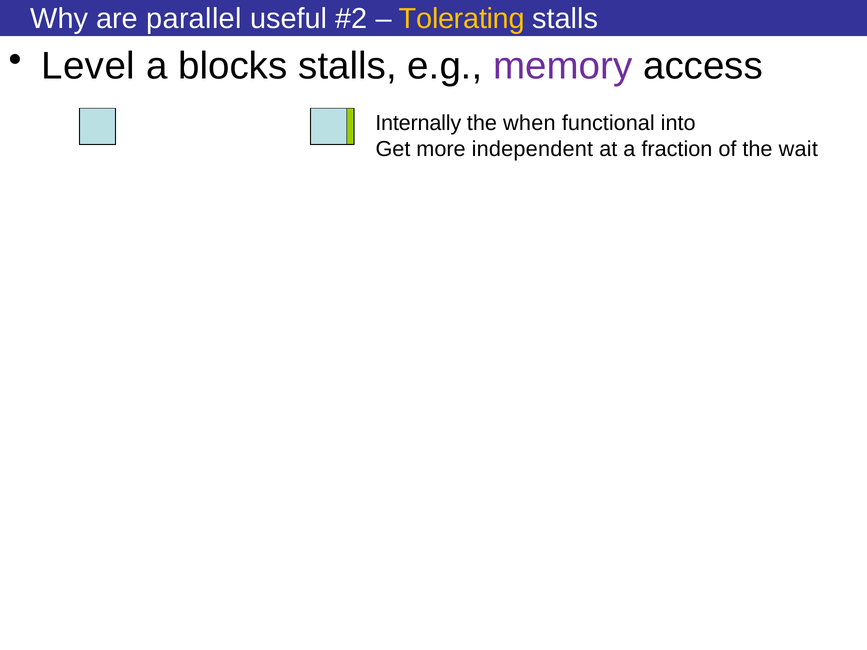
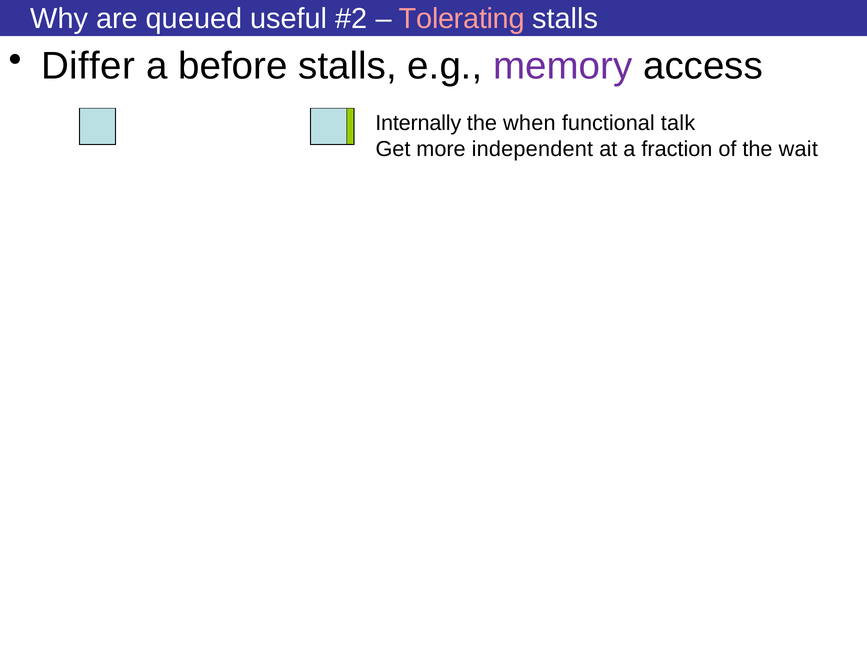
parallel: parallel -> queued
Tolerating colour: yellow -> pink
Level: Level -> Differ
blocks: blocks -> before
into: into -> talk
